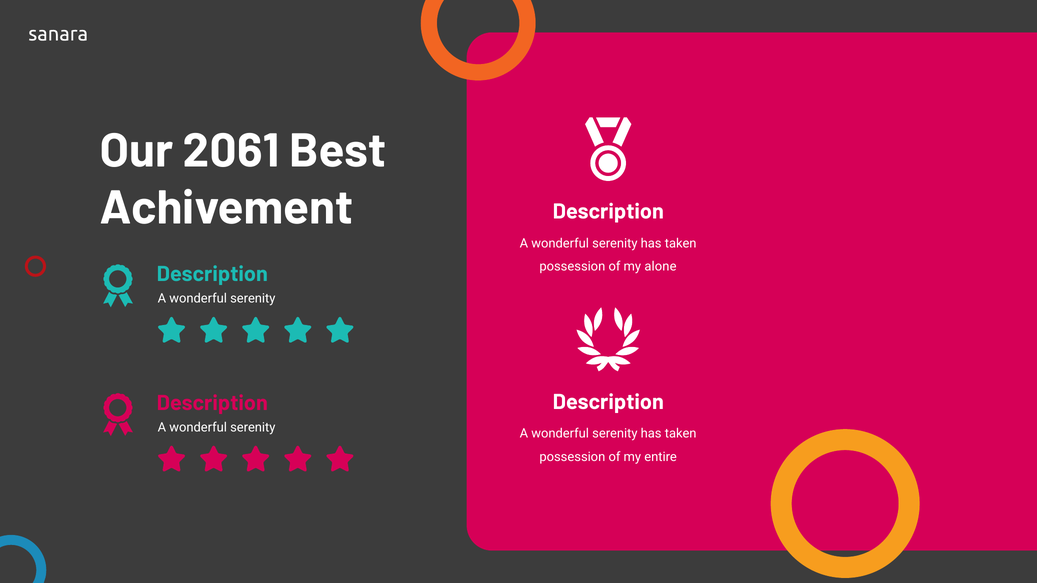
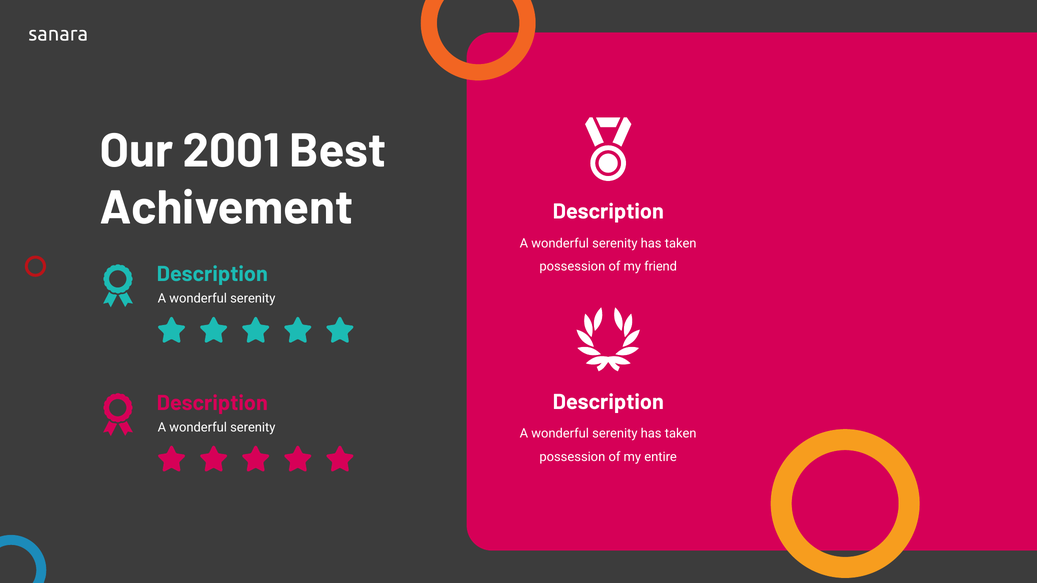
2061: 2061 -> 2001
alone: alone -> friend
